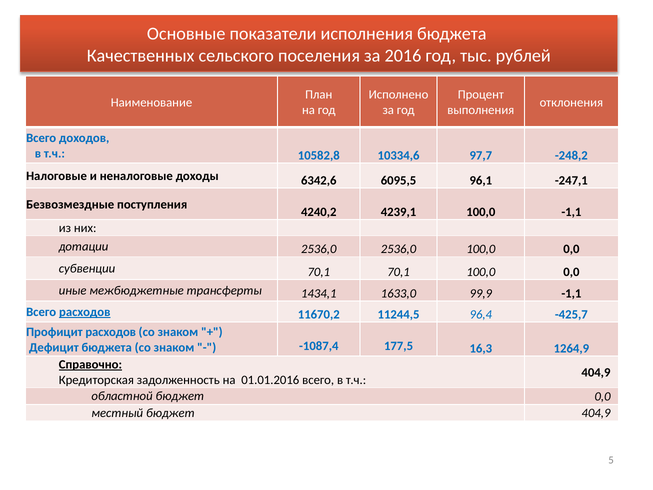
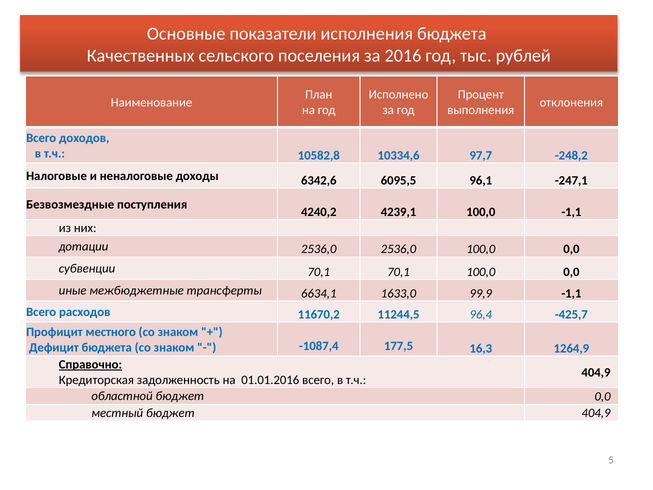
1434,1: 1434,1 -> 6634,1
расходов at (85, 312) underline: present -> none
Профицит расходов: расходов -> местного
